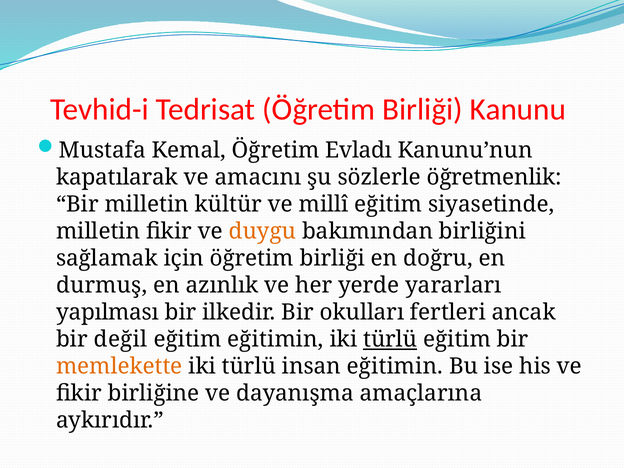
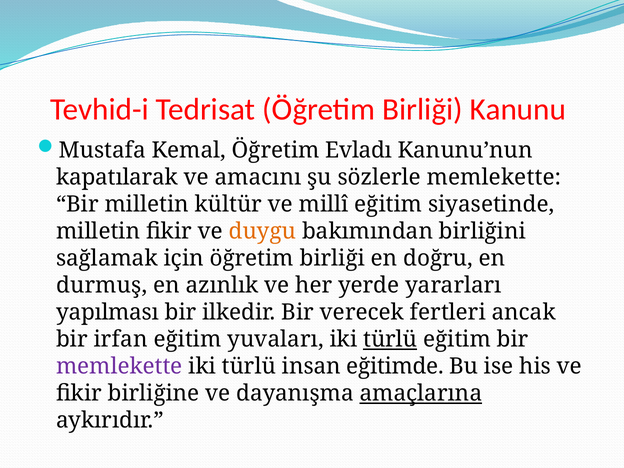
sözlerle öğretmenlik: öğretmenlik -> memlekette
okulları: okulları -> verecek
değil: değil -> irfan
eğitim eğitimin: eğitimin -> yuvaları
memlekette at (119, 366) colour: orange -> purple
insan eğitimin: eğitimin -> eğitimde
amaçlarına underline: none -> present
